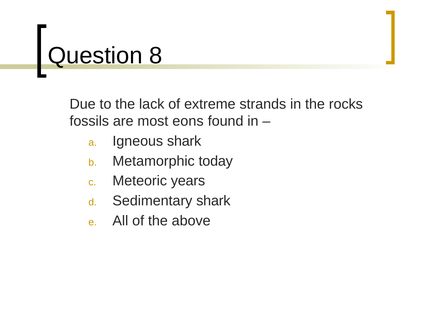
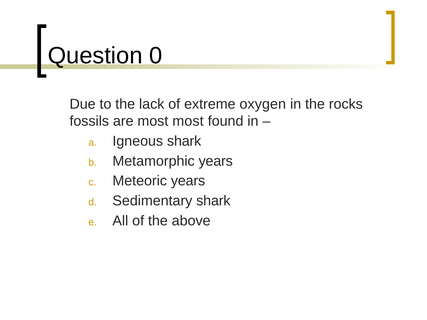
8: 8 -> 0
strands: strands -> oxygen
most eons: eons -> most
Metamorphic today: today -> years
